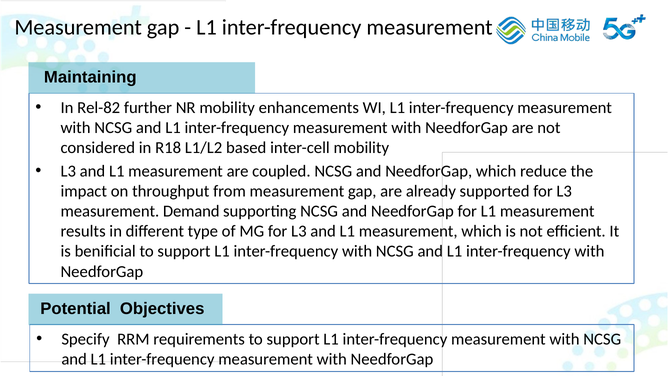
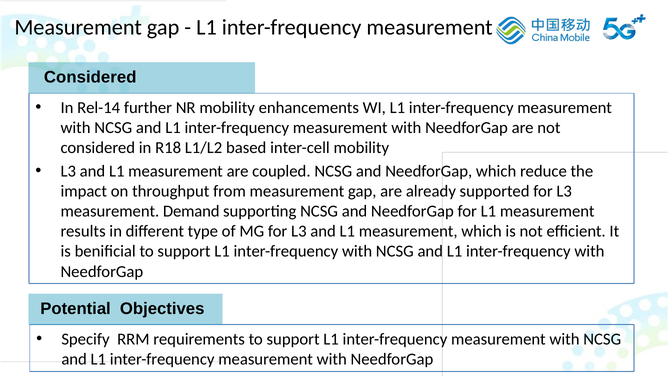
Maintaining at (90, 77): Maintaining -> Considered
Rel-82: Rel-82 -> Rel-14
